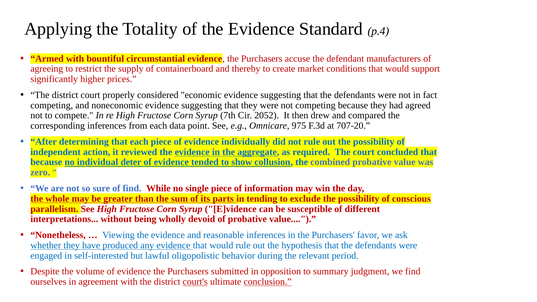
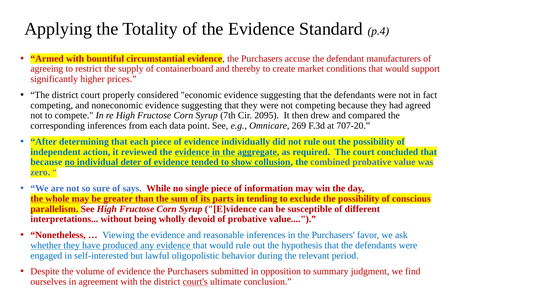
2052: 2052 -> 2095
975: 975 -> 269
of find: find -> says
conclusion underline: present -> none
